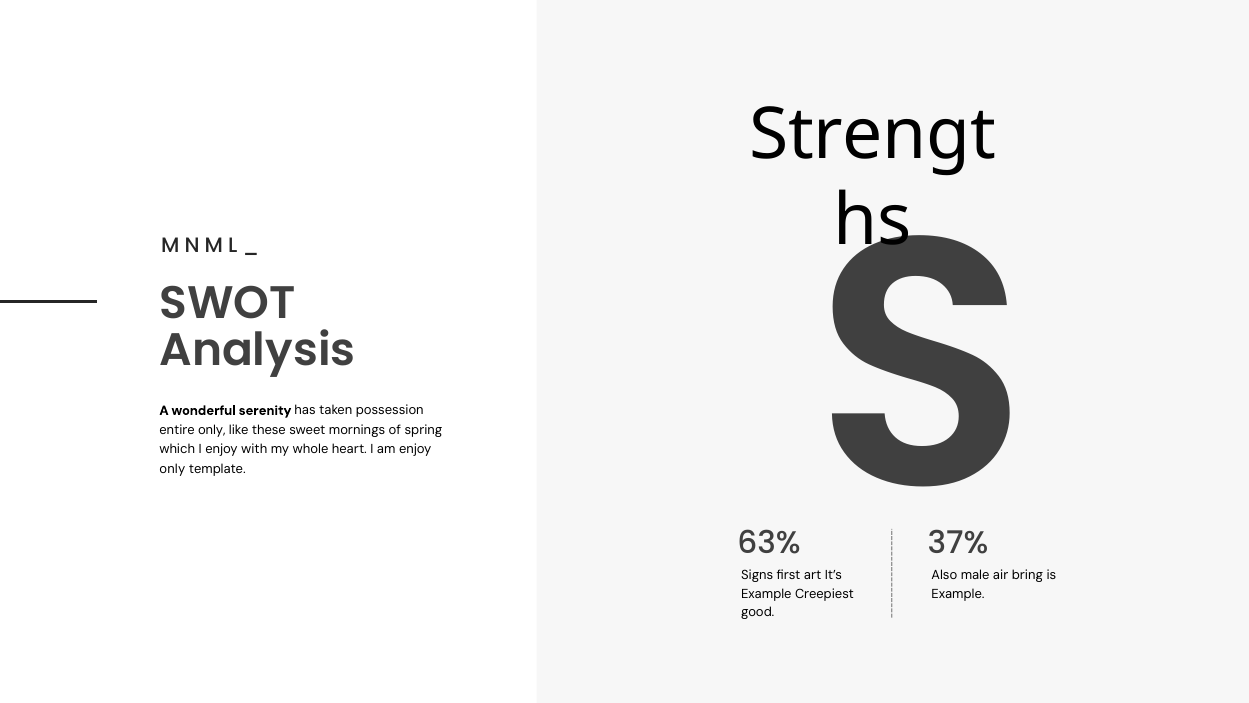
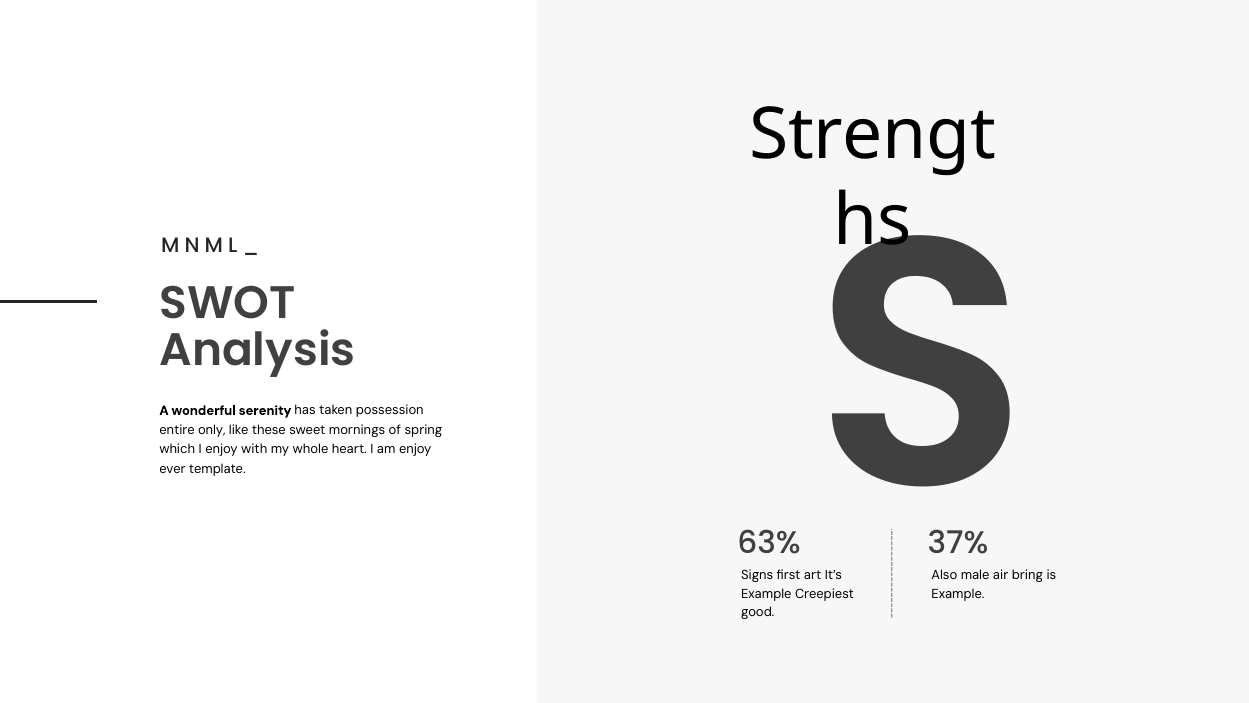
only at (172, 469): only -> ever
